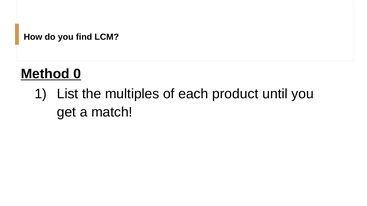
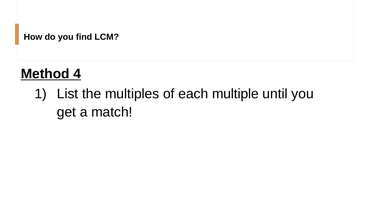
0: 0 -> 4
product: product -> multiple
